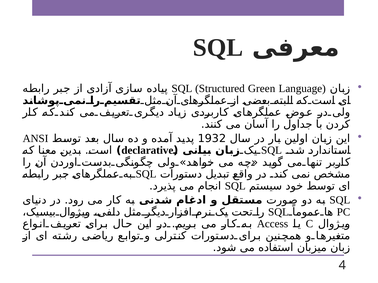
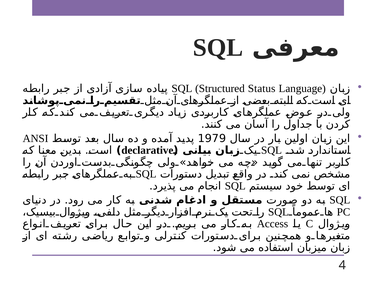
Green: Green -> Status
1932: 1932 -> 1979
